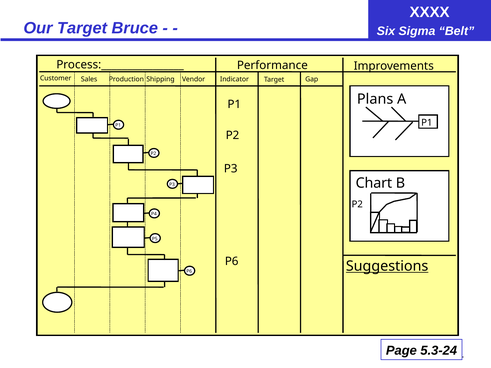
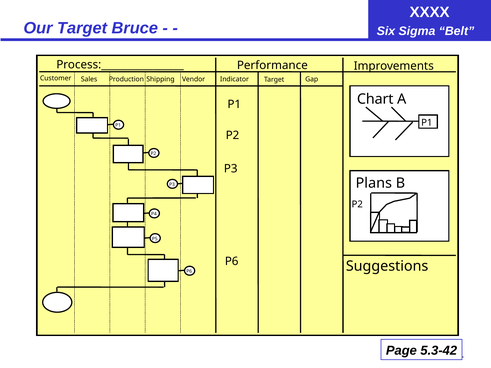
Plans: Plans -> Chart
Chart: Chart -> Plans
Suggestions underline: present -> none
5.3-24: 5.3-24 -> 5.3-42
